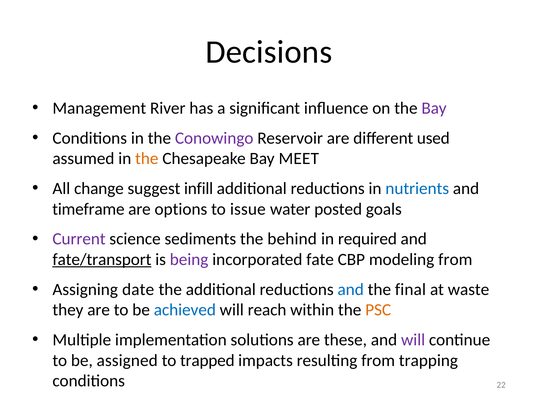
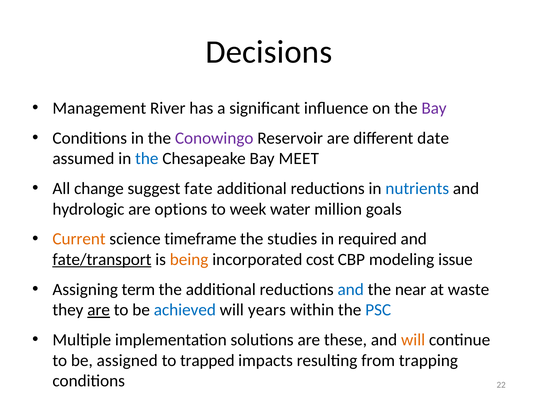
used: used -> date
the at (147, 159) colour: orange -> blue
infill: infill -> fate
timeframe: timeframe -> hydrologic
issue: issue -> week
posted: posted -> million
Current colour: purple -> orange
sediments: sediments -> timeframe
behind: behind -> studies
being colour: purple -> orange
fate: fate -> cost
modeling from: from -> issue
date: date -> term
final: final -> near
are at (99, 310) underline: none -> present
reach: reach -> years
PSC colour: orange -> blue
will at (413, 340) colour: purple -> orange
